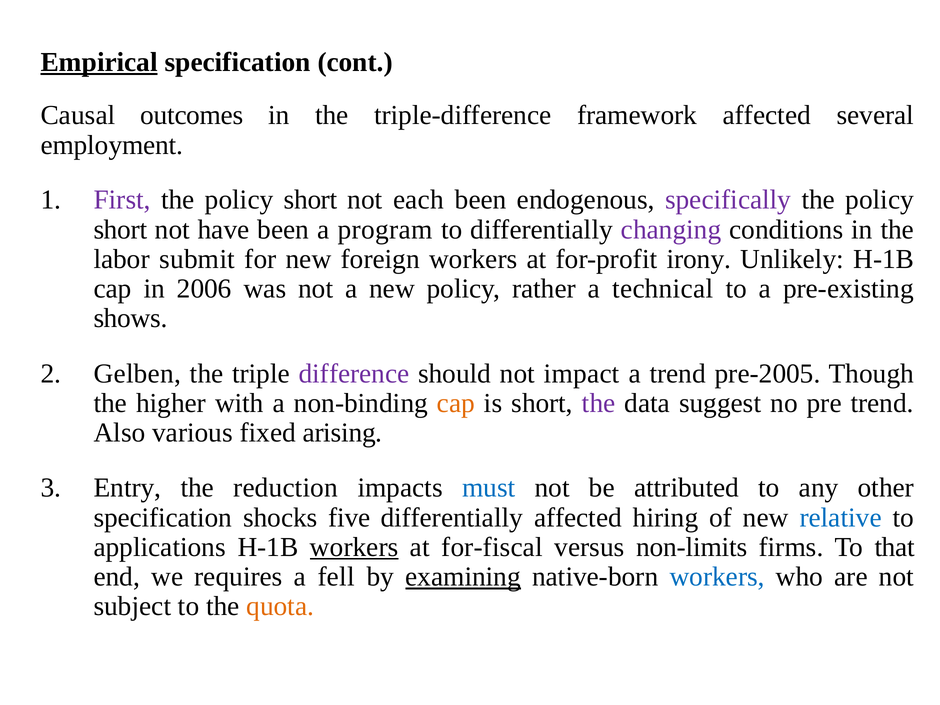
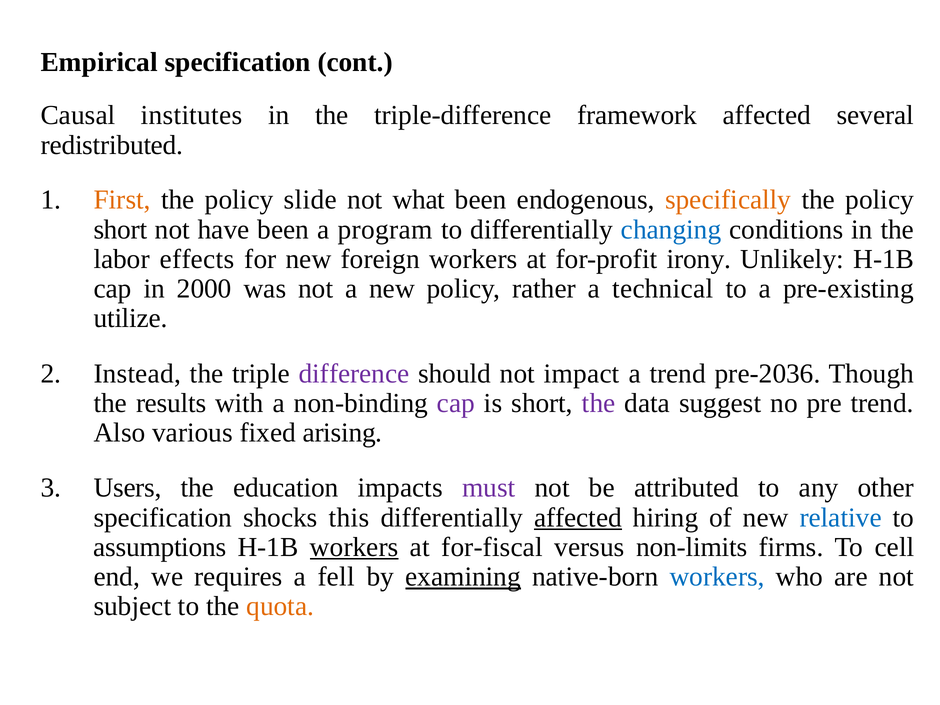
Empirical underline: present -> none
outcomes: outcomes -> institutes
employment: employment -> redistributed
First colour: purple -> orange
short at (311, 200): short -> slide
each: each -> what
specifically colour: purple -> orange
changing colour: purple -> blue
submit: submit -> effects
2006: 2006 -> 2000
shows: shows -> utilize
Gelben: Gelben -> Instead
pre-2005: pre-2005 -> pre-2036
higher: higher -> results
cap at (456, 403) colour: orange -> purple
Entry: Entry -> Users
reduction: reduction -> education
must colour: blue -> purple
five: five -> this
affected at (578, 517) underline: none -> present
applications: applications -> assumptions
that: that -> cell
